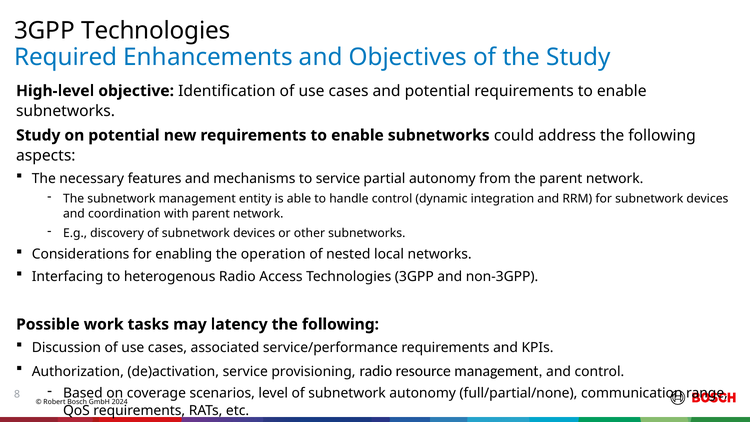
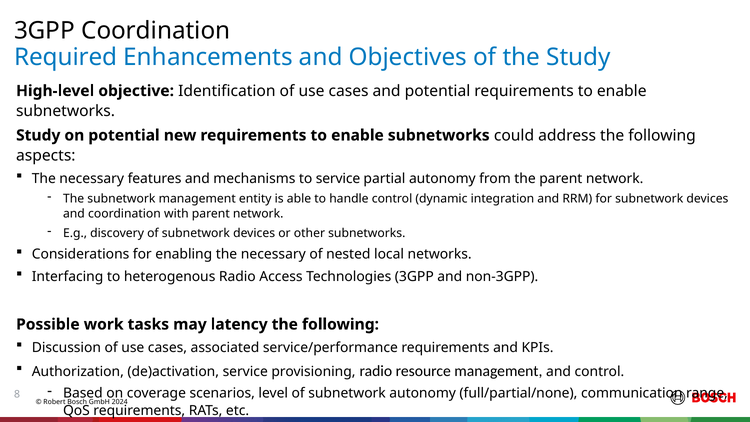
3GPP Technologies: Technologies -> Coordination
enabling the operation: operation -> necessary
